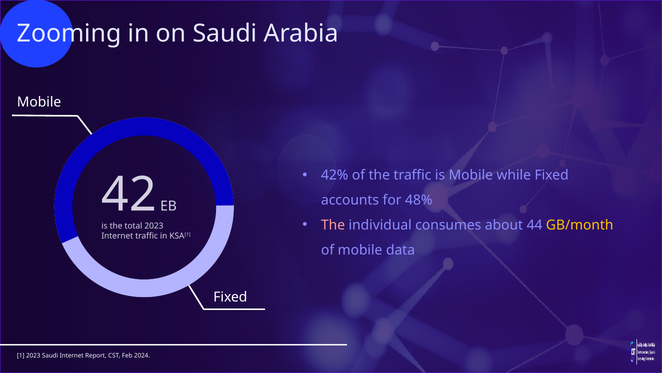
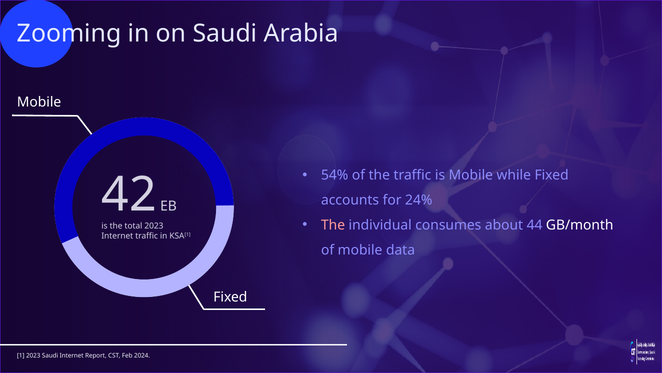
42%: 42% -> 54%
48%: 48% -> 24%
GB/month colour: yellow -> white
